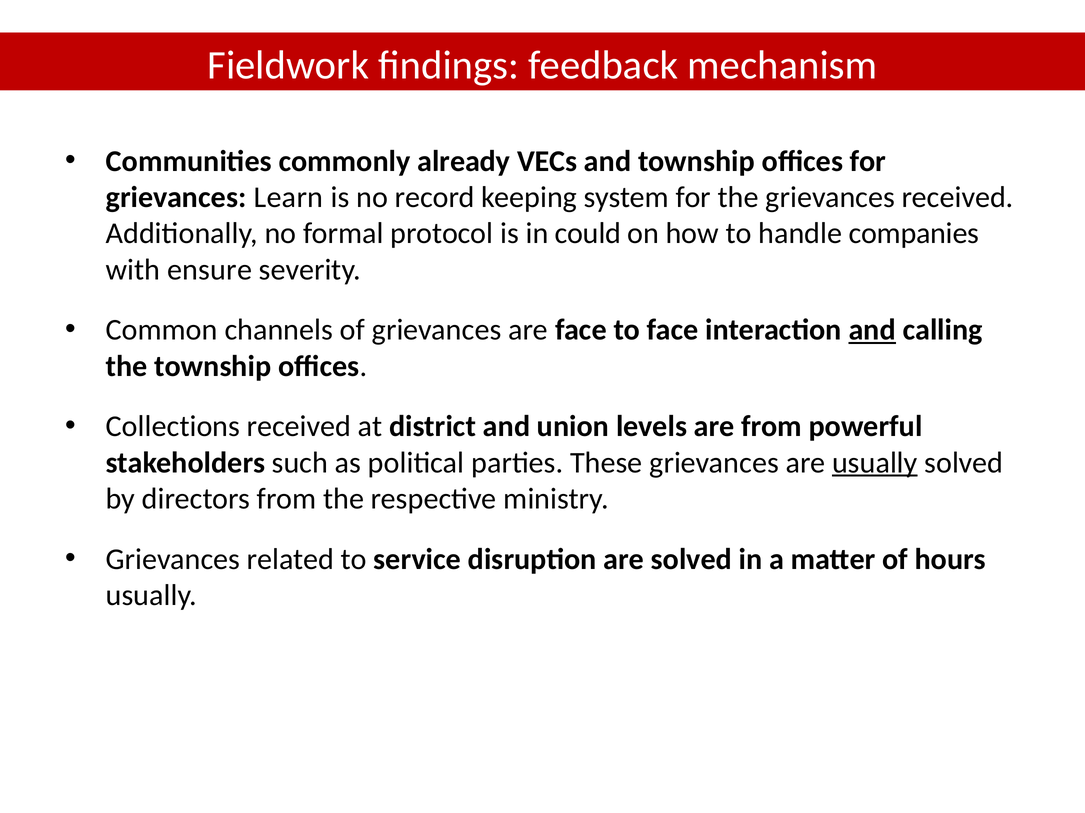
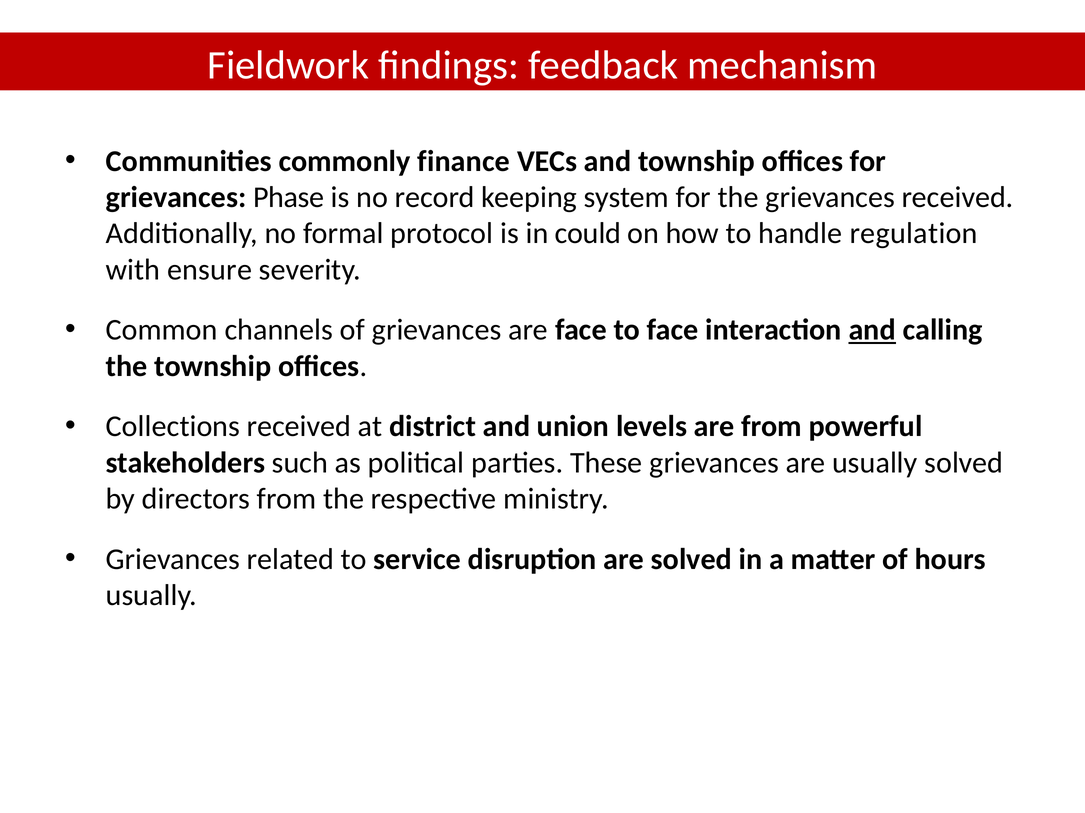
already: already -> finance
Learn: Learn -> Phase
companies: companies -> regulation
usually at (875, 463) underline: present -> none
